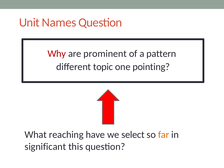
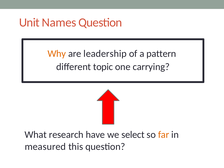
Why colour: red -> orange
prominent: prominent -> leadership
pointing: pointing -> carrying
reaching: reaching -> research
significant: significant -> measured
